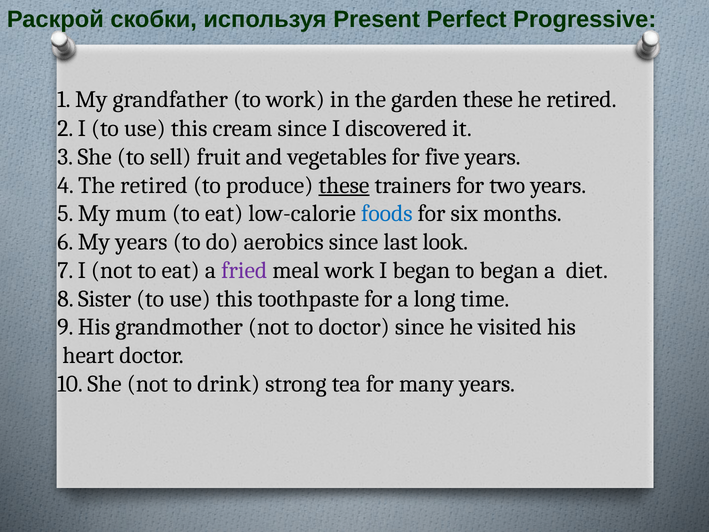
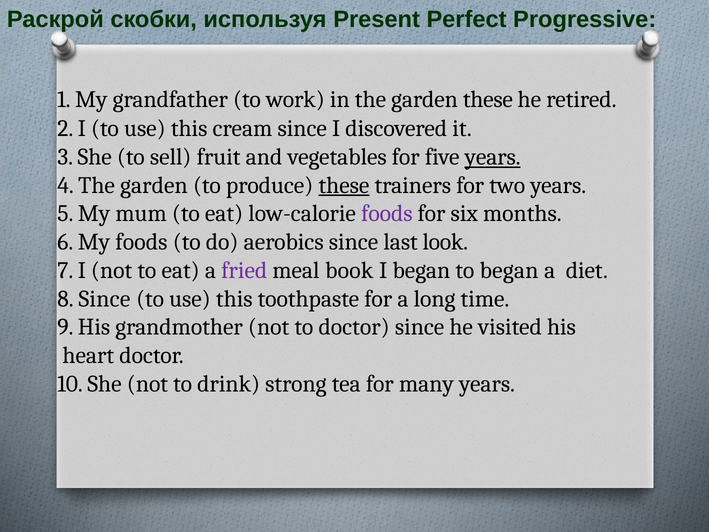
years at (493, 157) underline: none -> present
4 The retired: retired -> garden
foods at (387, 214) colour: blue -> purple
My years: years -> foods
meal work: work -> book
8 Sister: Sister -> Since
